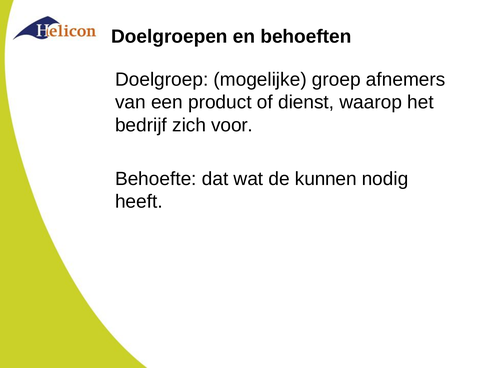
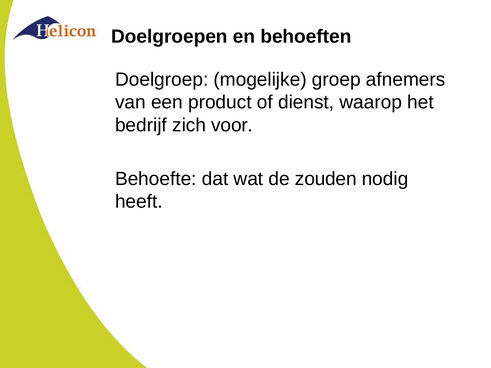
kunnen: kunnen -> zouden
